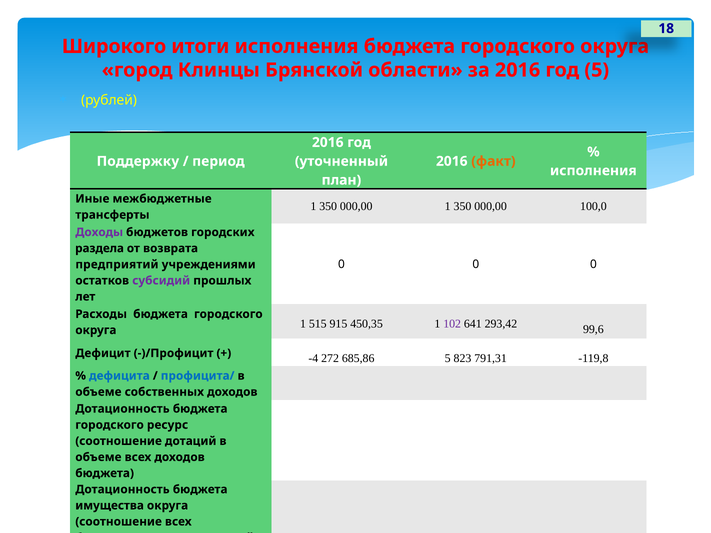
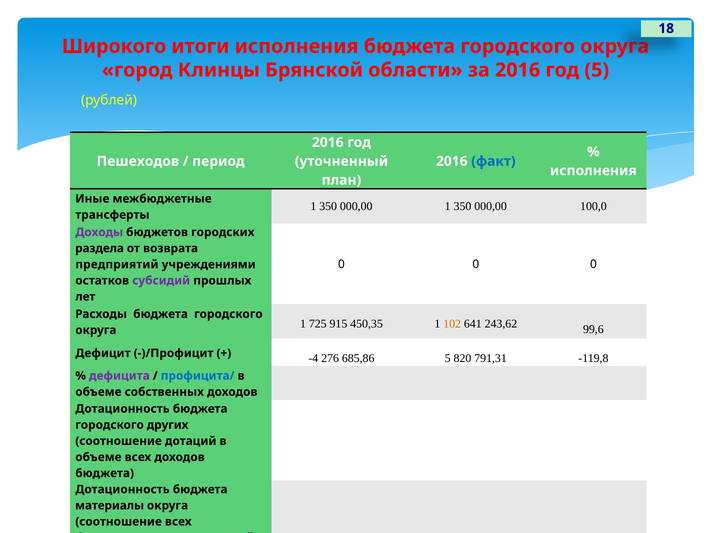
Поддержку: Поддержку -> Пешеходов
факт colour: orange -> blue
515: 515 -> 725
102 colour: purple -> orange
293,42: 293,42 -> 243,62
272: 272 -> 276
823: 823 -> 820
дефицита colour: blue -> purple
ресурс: ресурс -> других
имущества: имущества -> материалы
